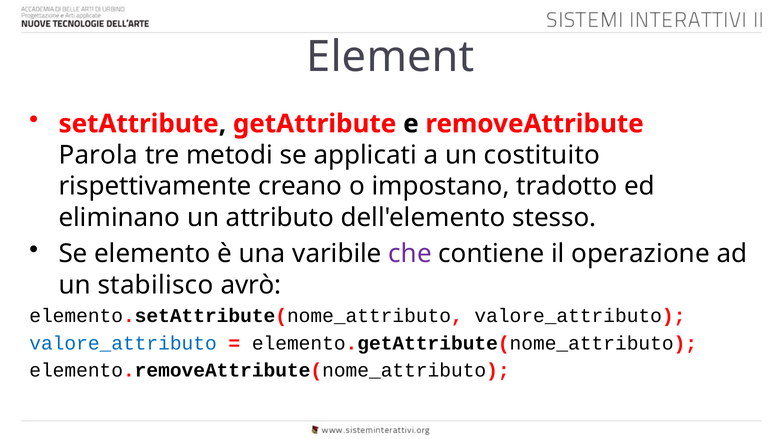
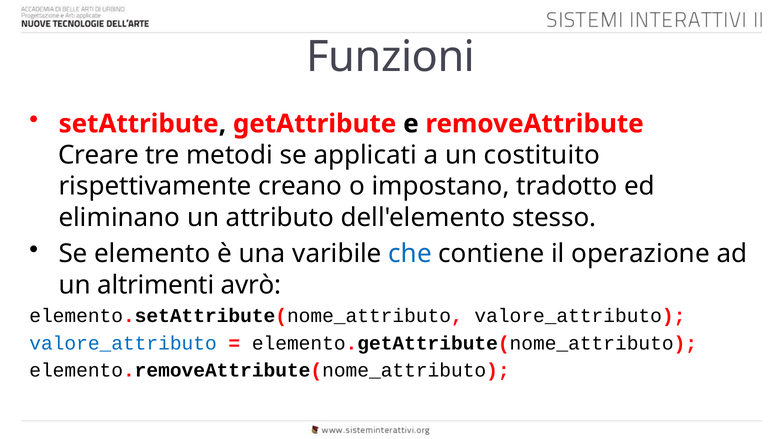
Element: Element -> Funzioni
Parola: Parola -> Creare
che colour: purple -> blue
stabilisco: stabilisco -> altrimenti
